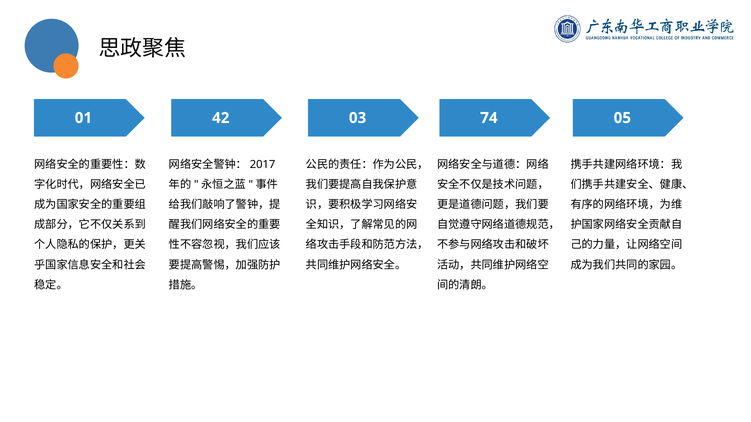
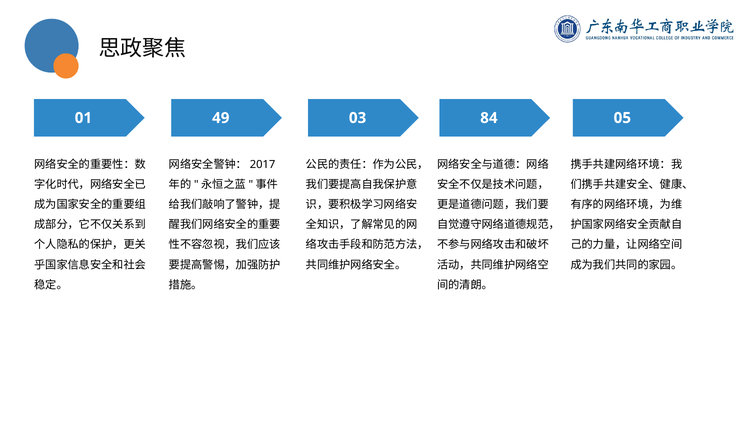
42: 42 -> 49
74: 74 -> 84
